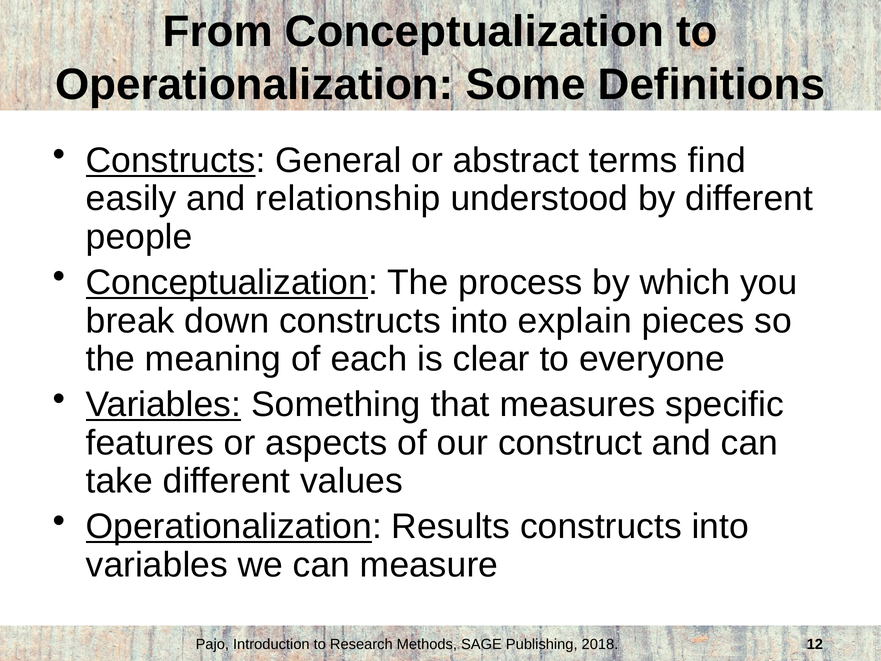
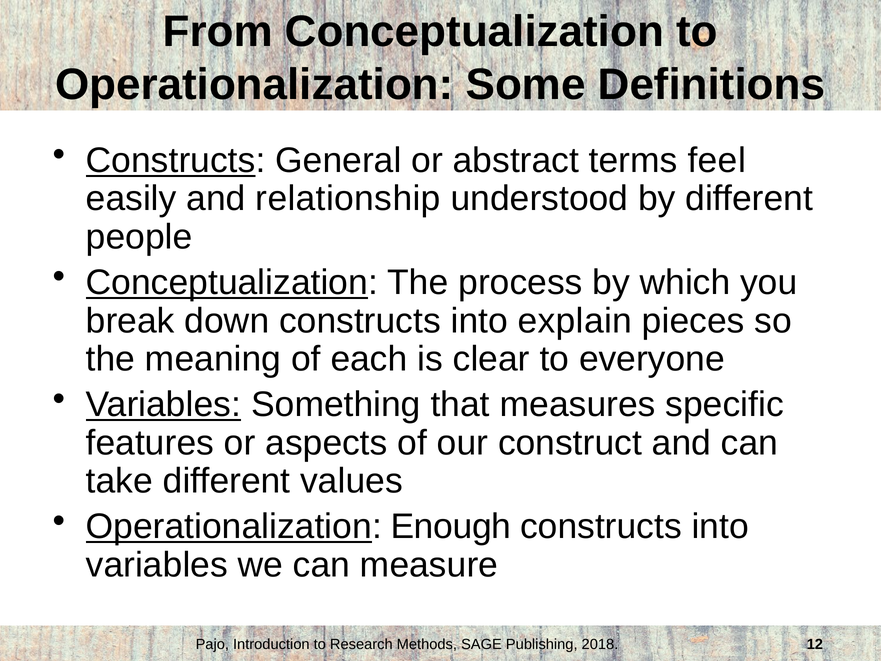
find: find -> feel
Results: Results -> Enough
